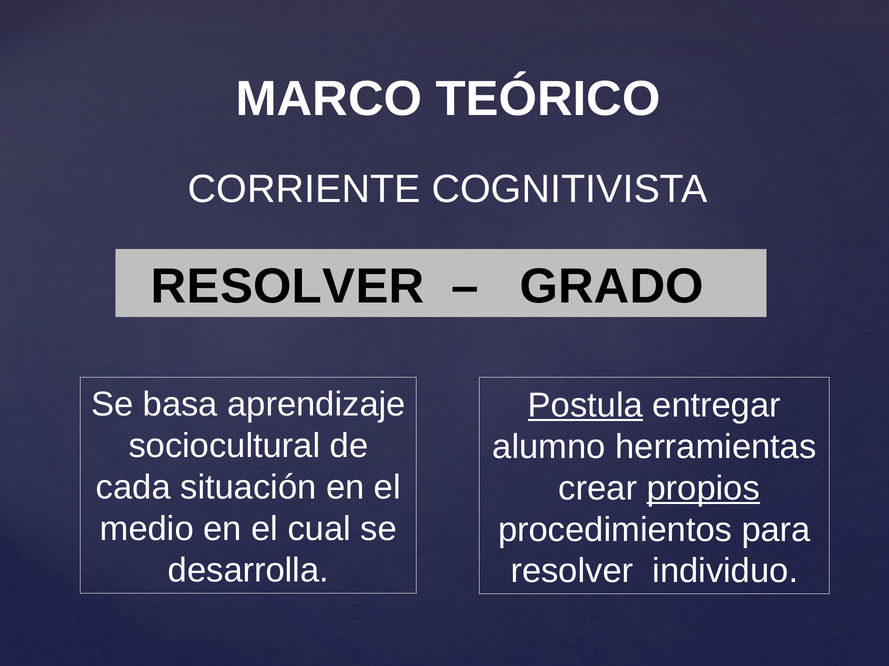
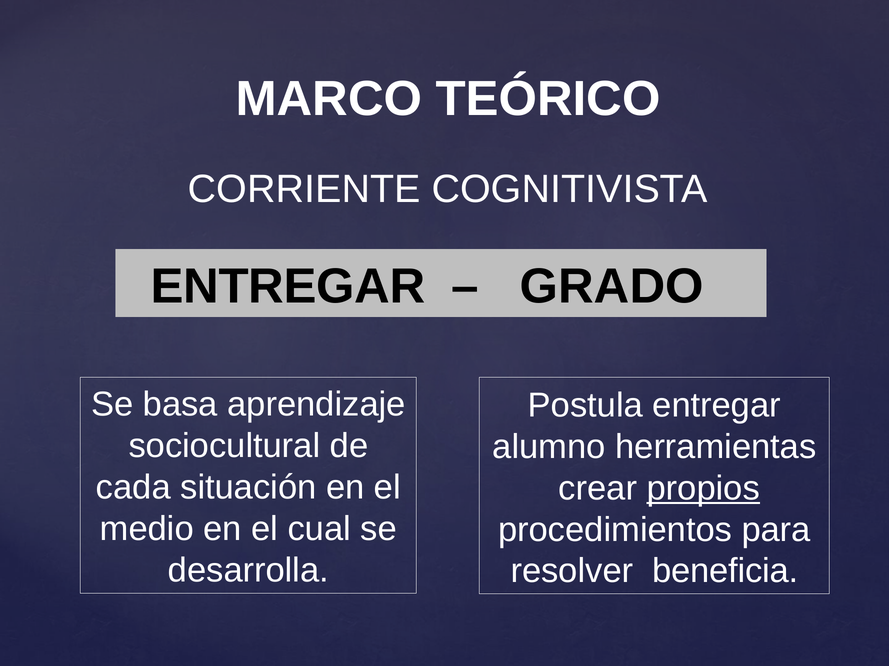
RESOLVER at (288, 287): RESOLVER -> ENTREGAR
Postula underline: present -> none
individuo: individuo -> beneficia
